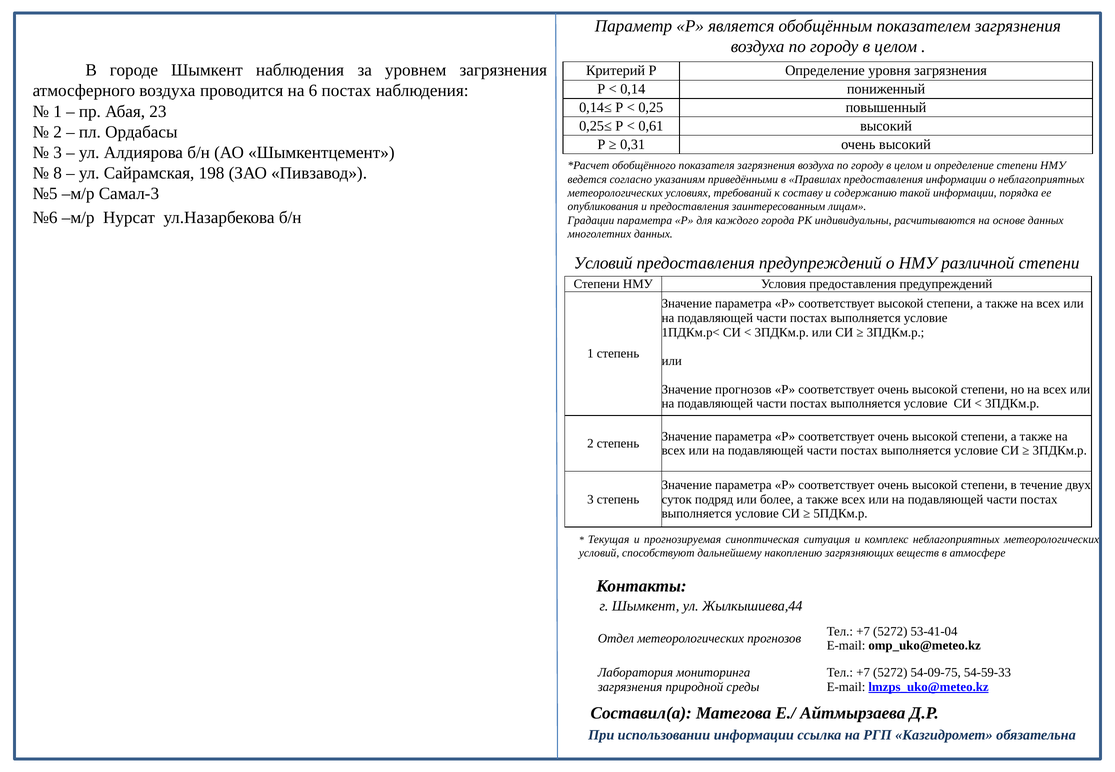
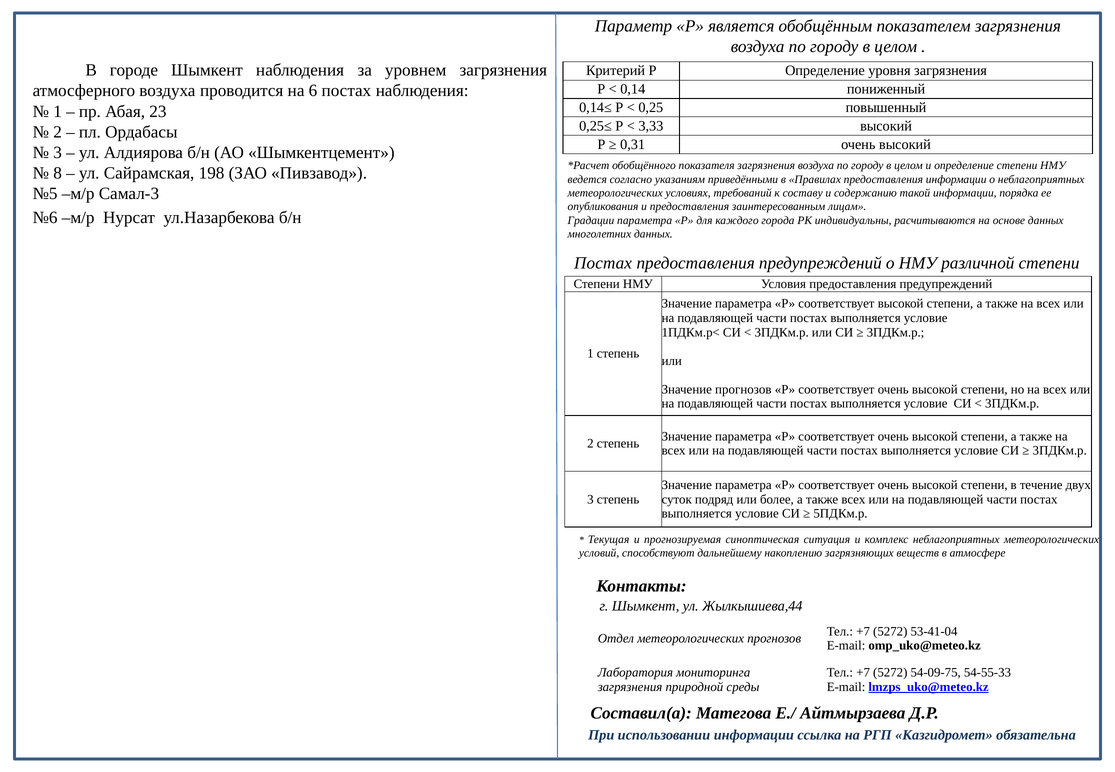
0,61: 0,61 -> 3,33
Условий at (603, 263): Условий -> Постах
54-59-33: 54-59-33 -> 54-55-33
